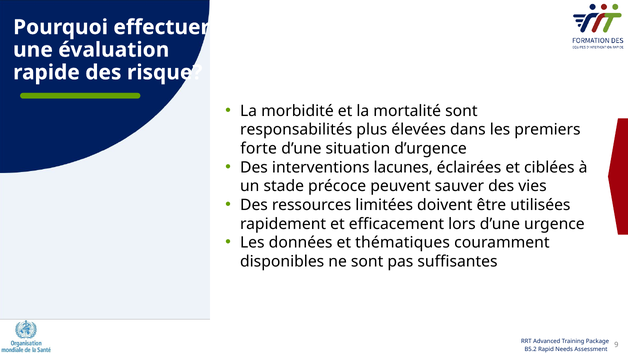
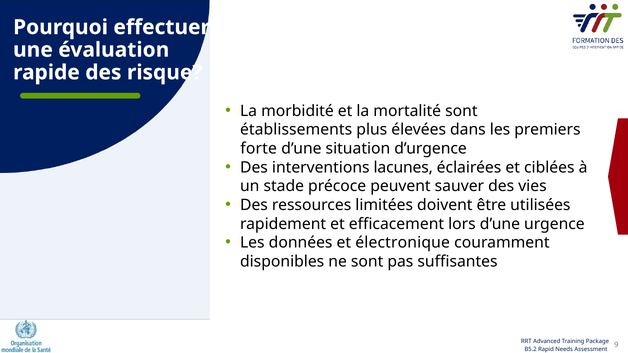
responsabilités: responsabilités -> établissements
thématiques: thématiques -> électronique
